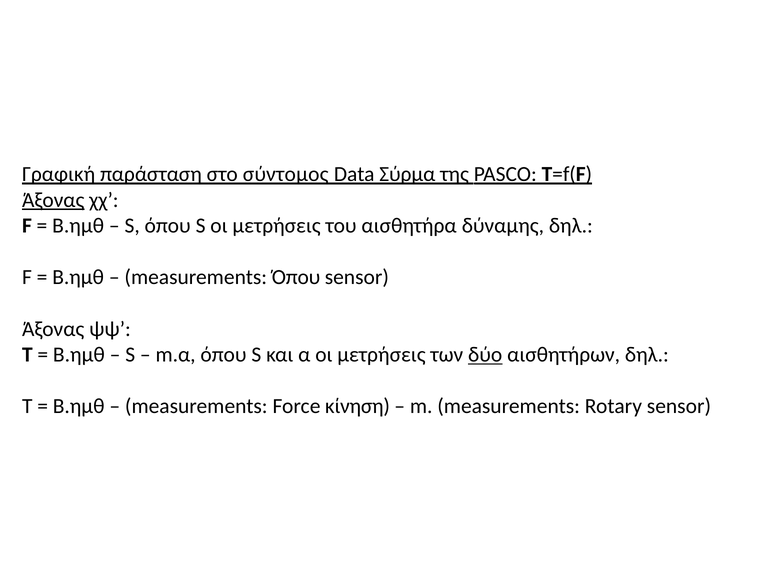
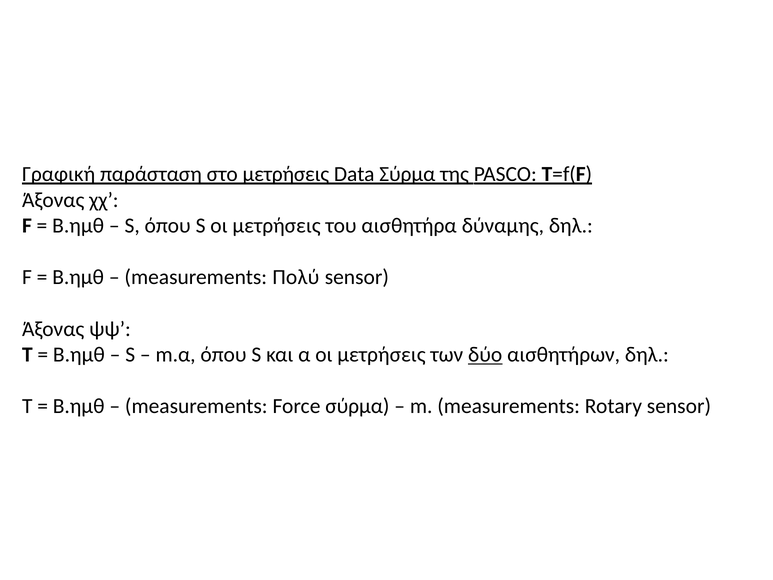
στο σύντομος: σύντομος -> μετρήσεις
Άξονας at (53, 200) underline: present -> none
measurements Όπου: Όπου -> Πολύ
Force κίνηση: κίνηση -> σύρμα
